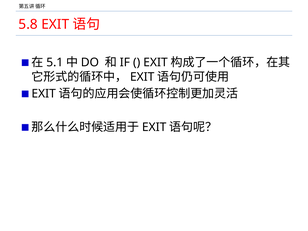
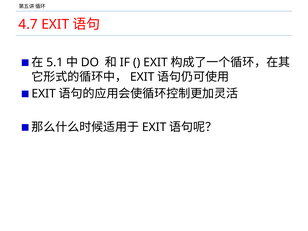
5.8: 5.8 -> 4.7
